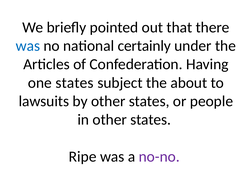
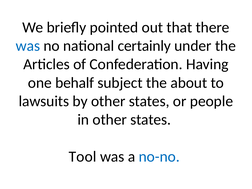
one states: states -> behalf
Ripe: Ripe -> Tool
no-no colour: purple -> blue
